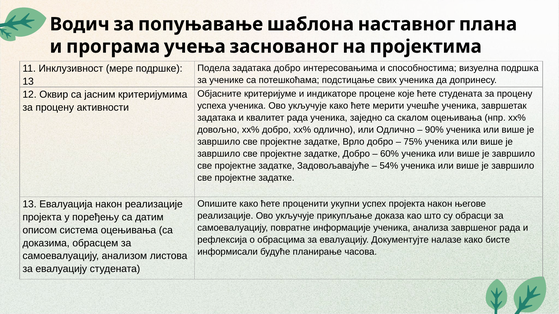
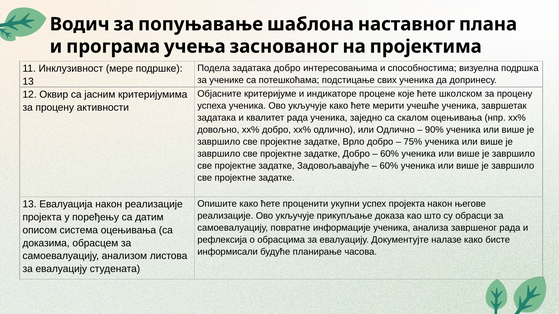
ћете студената: студената -> школском
54% at (389, 166): 54% -> 60%
